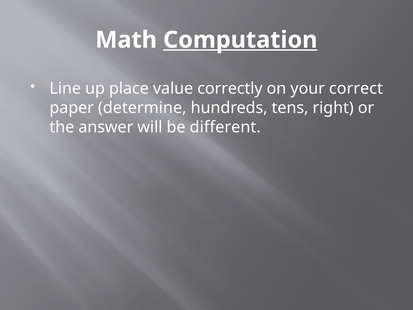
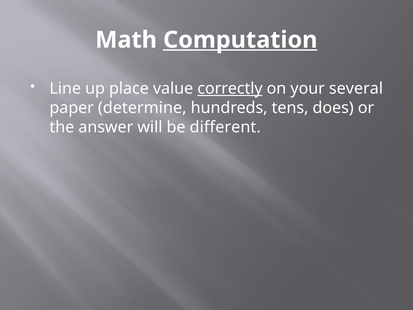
correctly underline: none -> present
correct: correct -> several
right: right -> does
